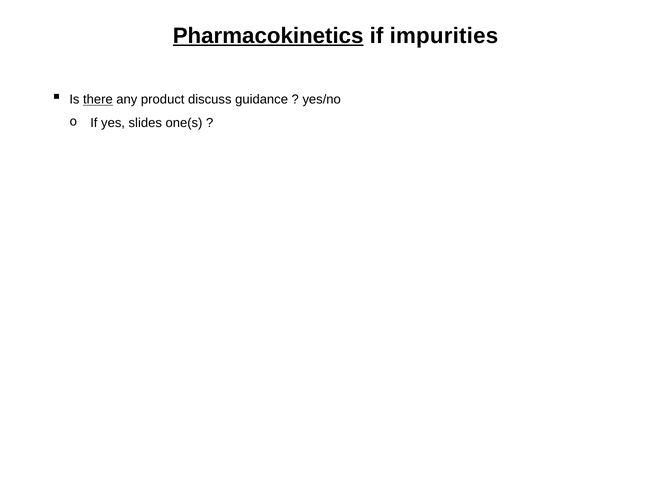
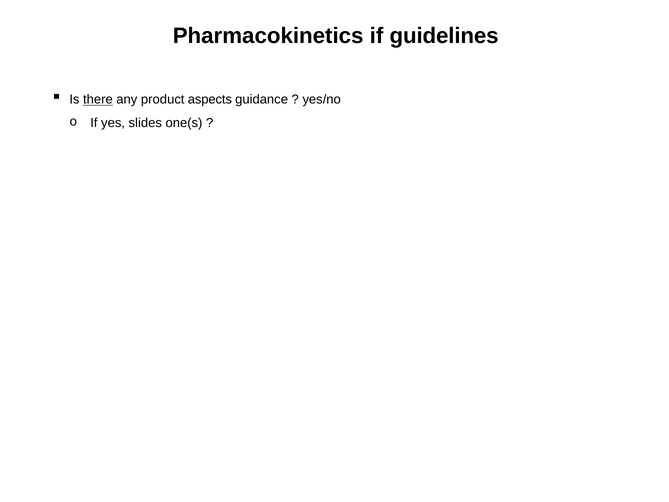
Pharmacokinetics underline: present -> none
impurities: impurities -> guidelines
discuss: discuss -> aspects
